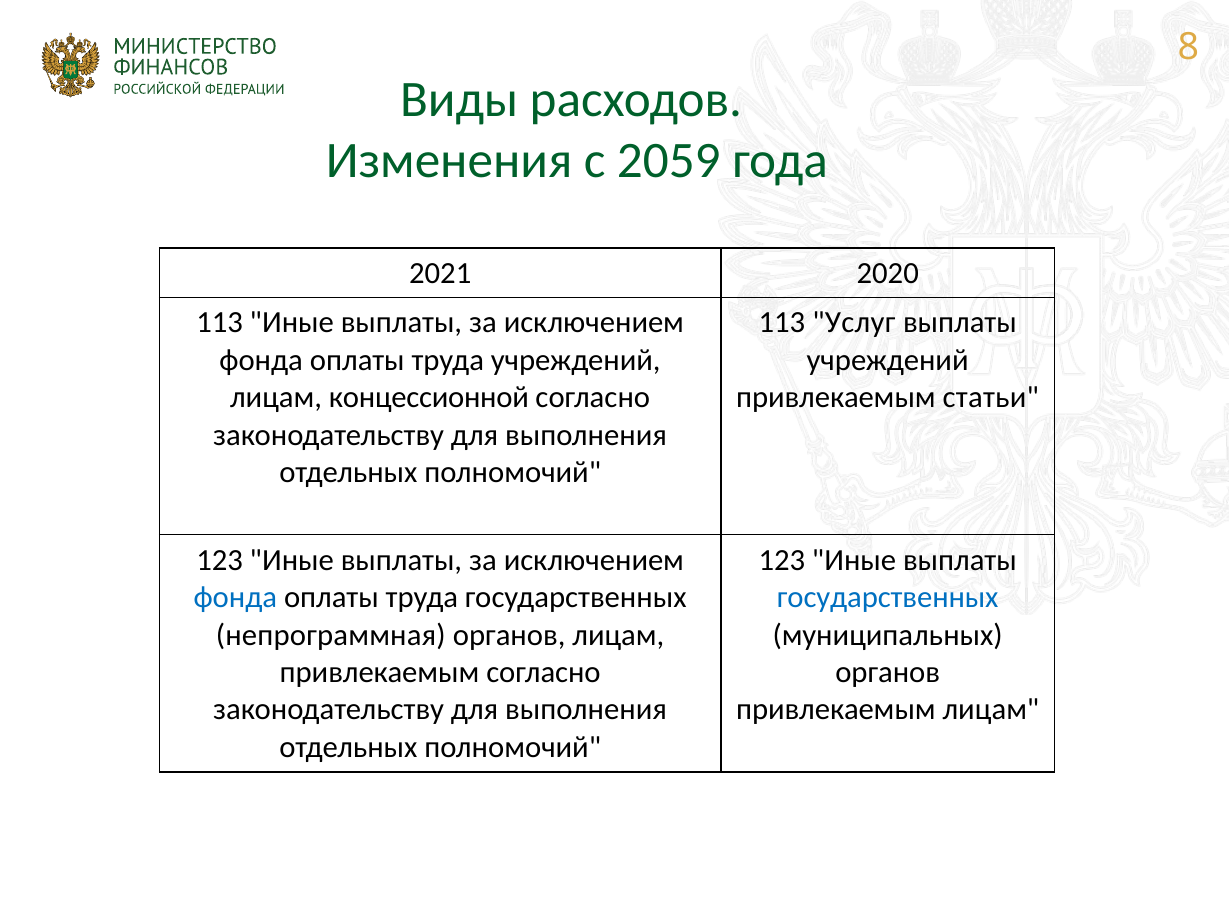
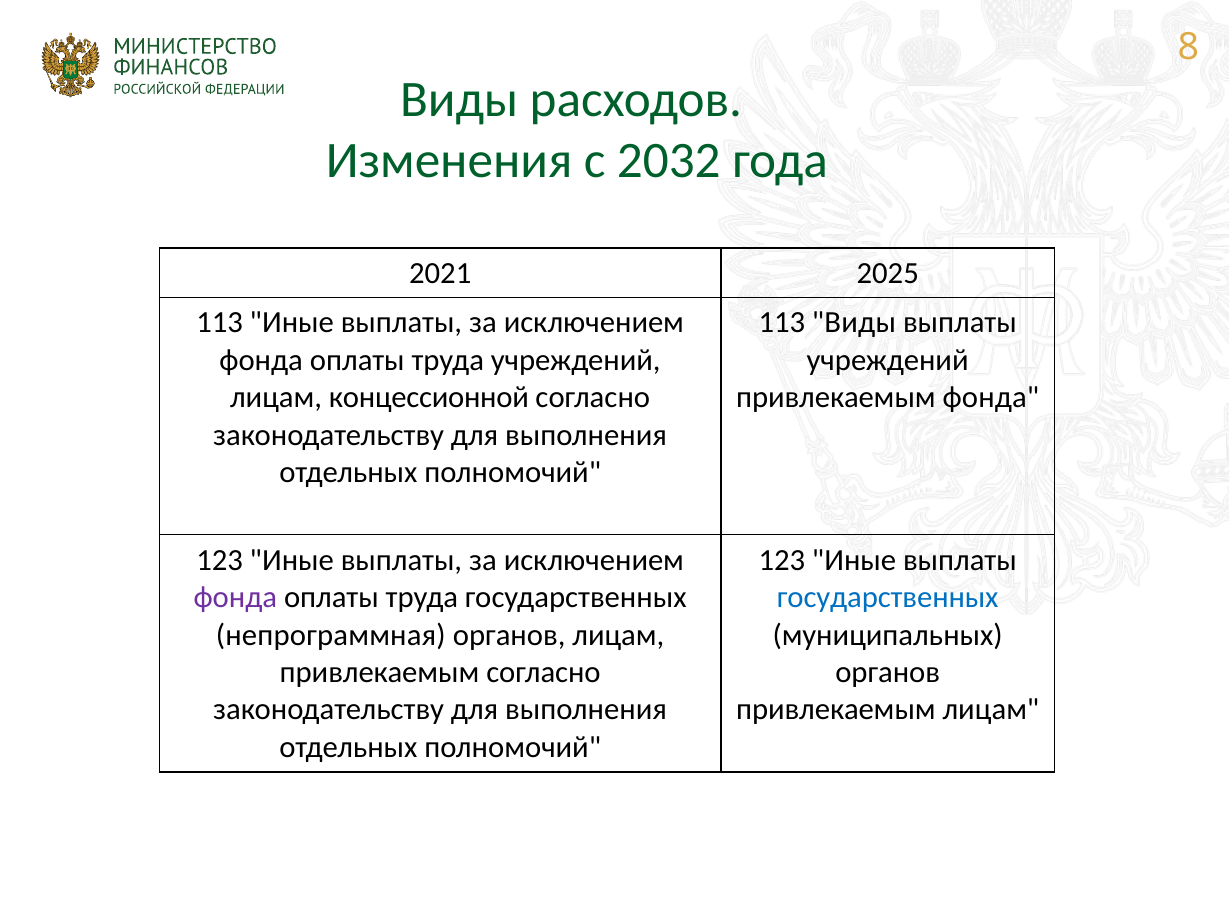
2059: 2059 -> 2032
2020: 2020 -> 2025
113 Услуг: Услуг -> Виды
привлекаемым статьи: статьи -> фонда
фонда at (235, 598) colour: blue -> purple
